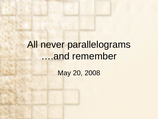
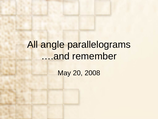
never: never -> angle
